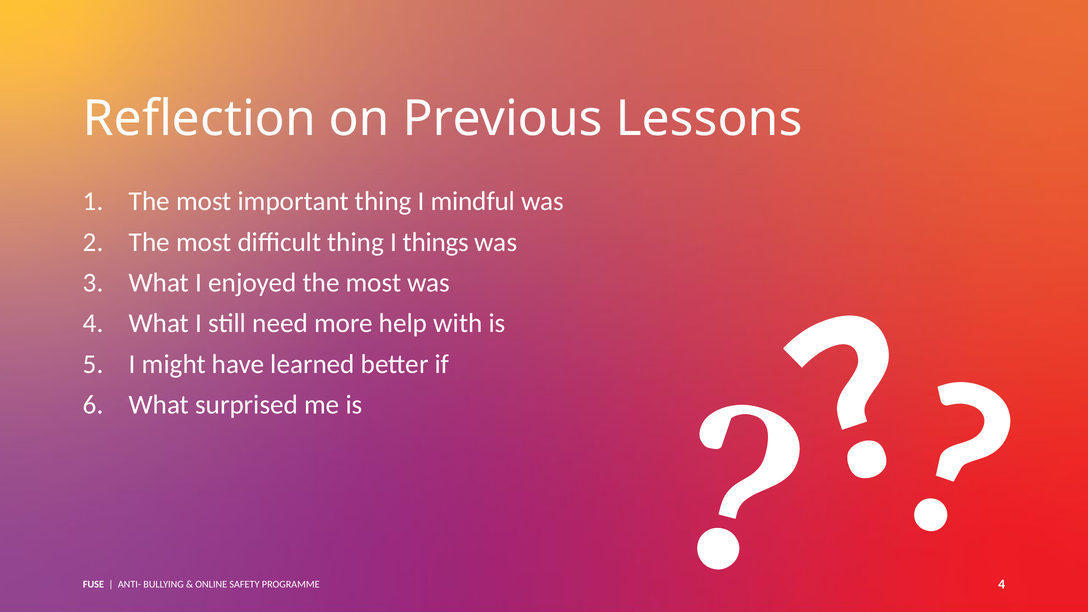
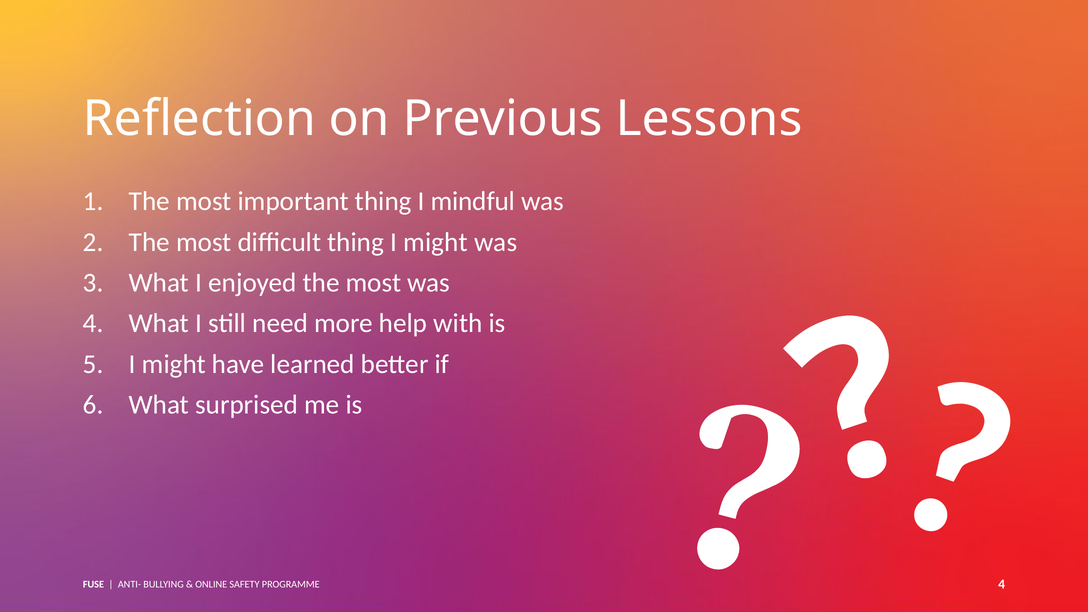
thing I things: things -> might
